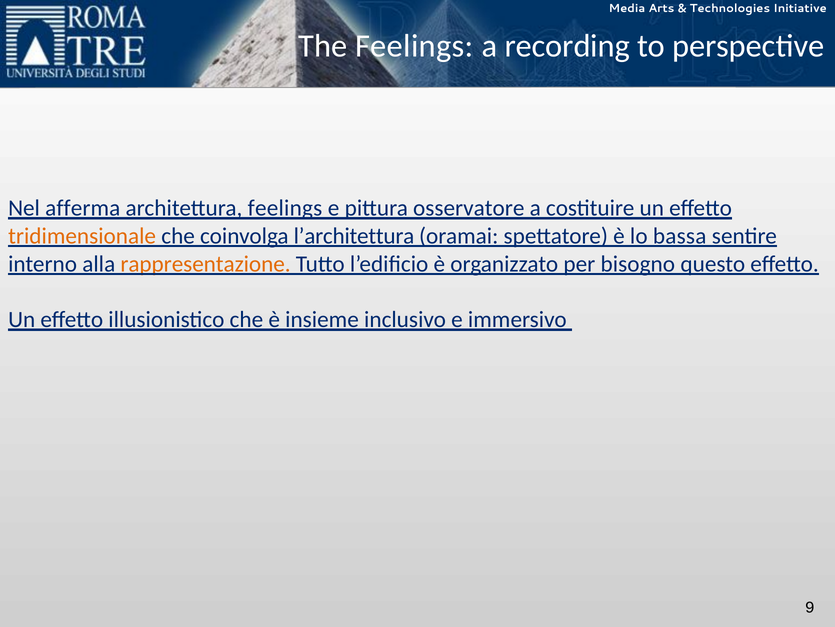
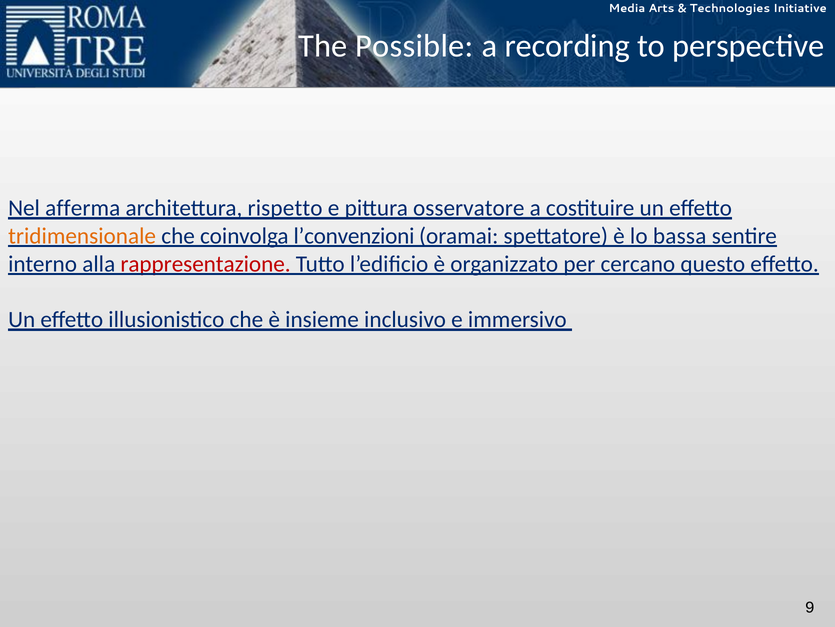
The Feelings: Feelings -> Possible
architettura feelings: feelings -> rispetto
l’architettura: l’architettura -> l’convenzioni
rappresentazione colour: orange -> red
bisogno: bisogno -> cercano
